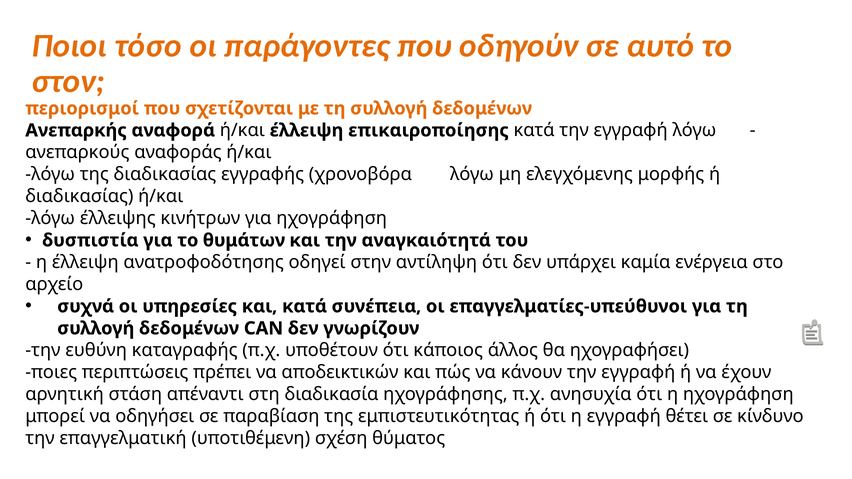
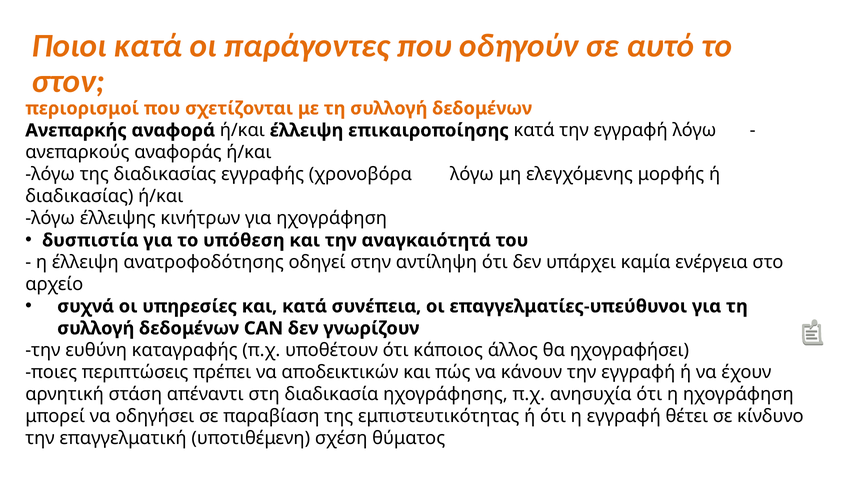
Ποιοι τόσο: τόσο -> κατά
θυμάτων: θυμάτων -> υπόθεση
